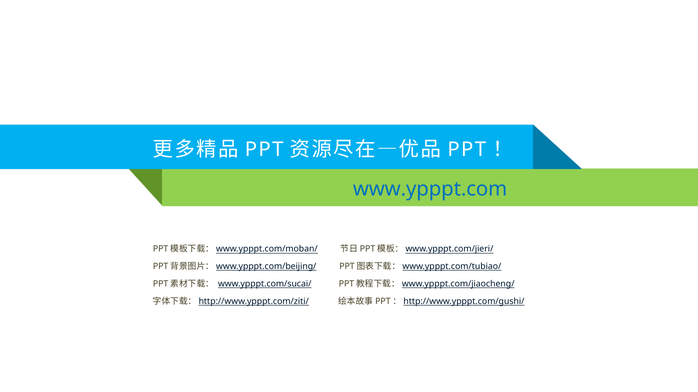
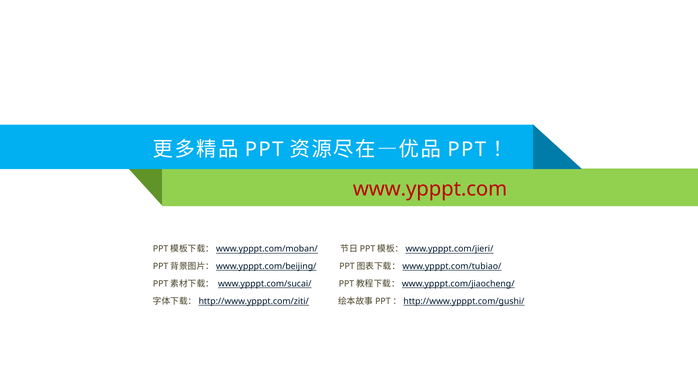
www.ypppt.com colour: blue -> red
